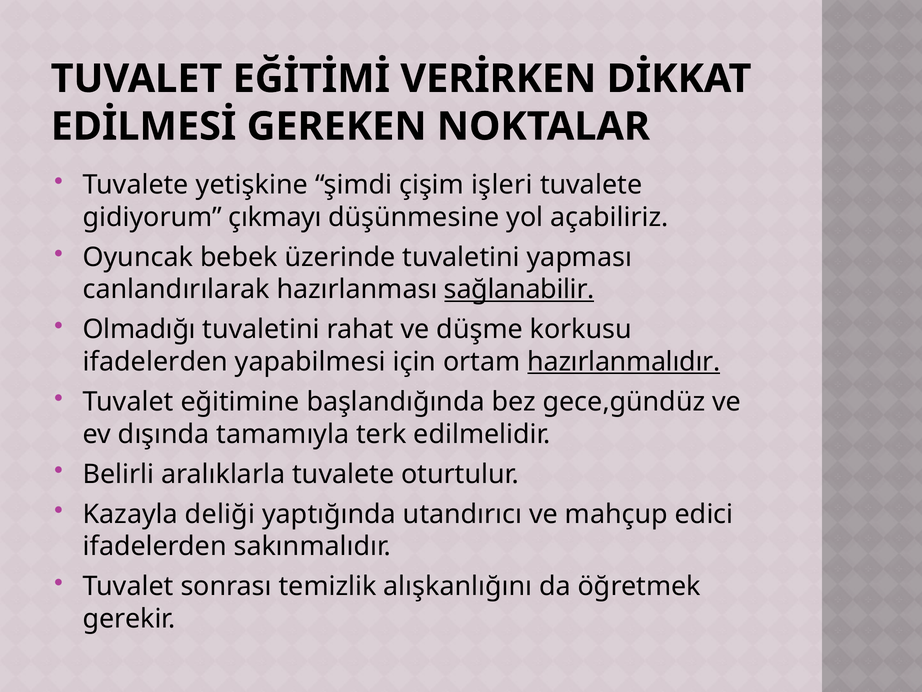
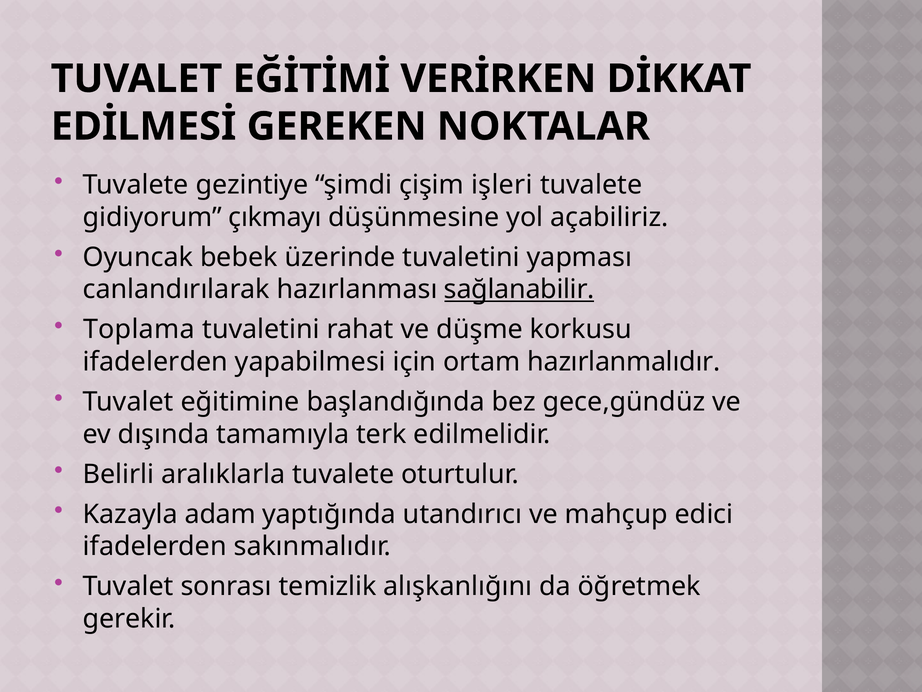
yetişkine: yetişkine -> gezintiye
Olmadığı: Olmadığı -> Toplama
hazırlanmalıdır underline: present -> none
deliği: deliği -> adam
